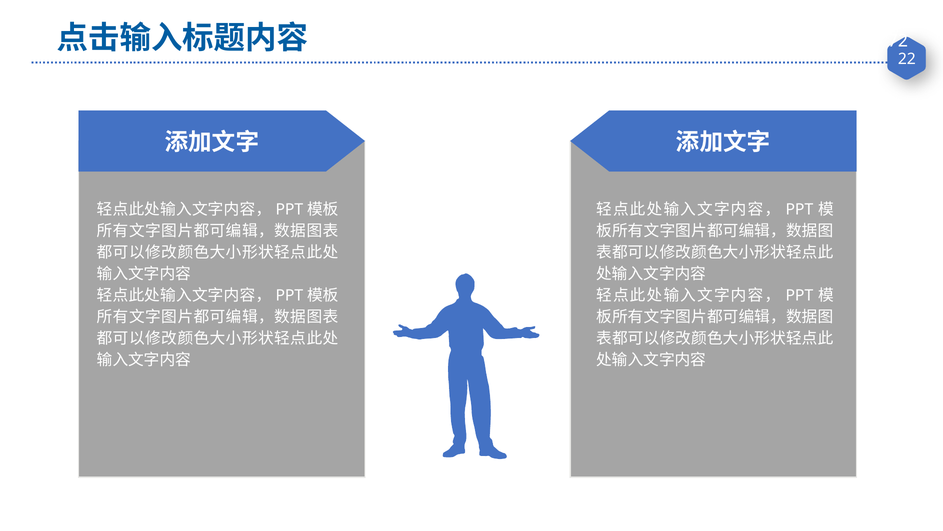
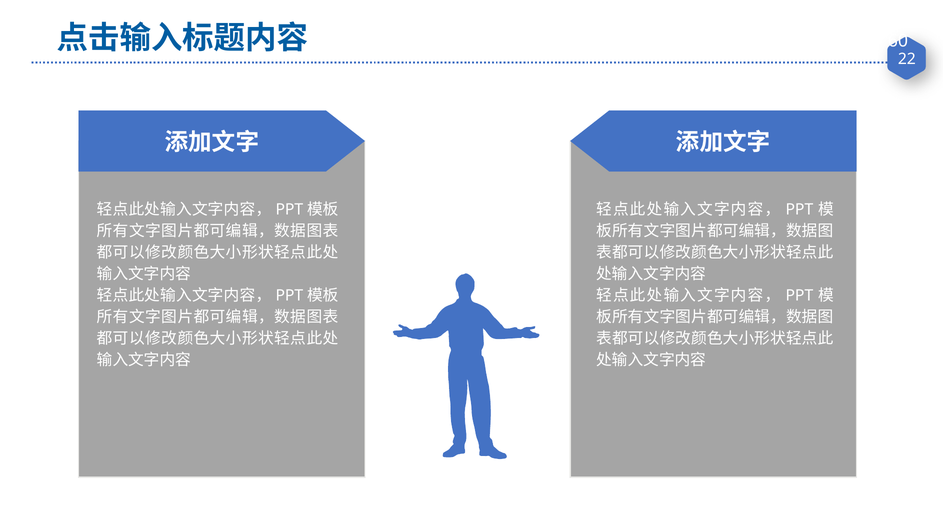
72: 72 -> 60
